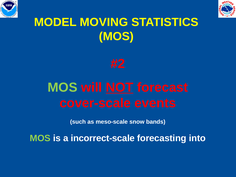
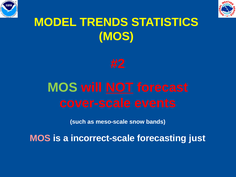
MOVING: MOVING -> TRENDS
MOS at (40, 138) colour: light green -> pink
into: into -> just
